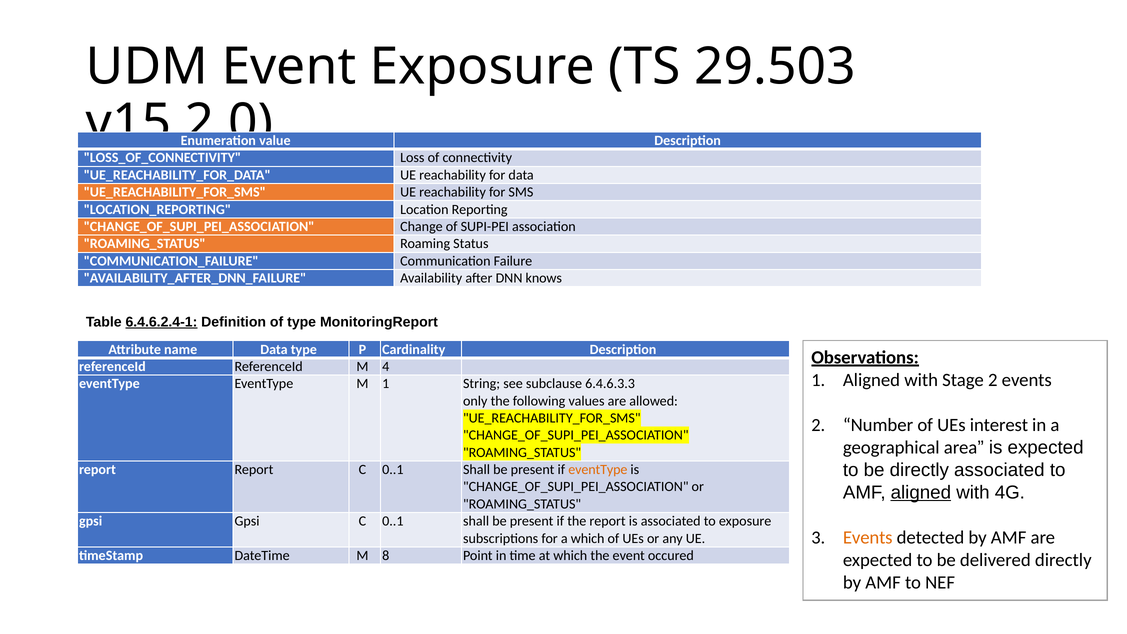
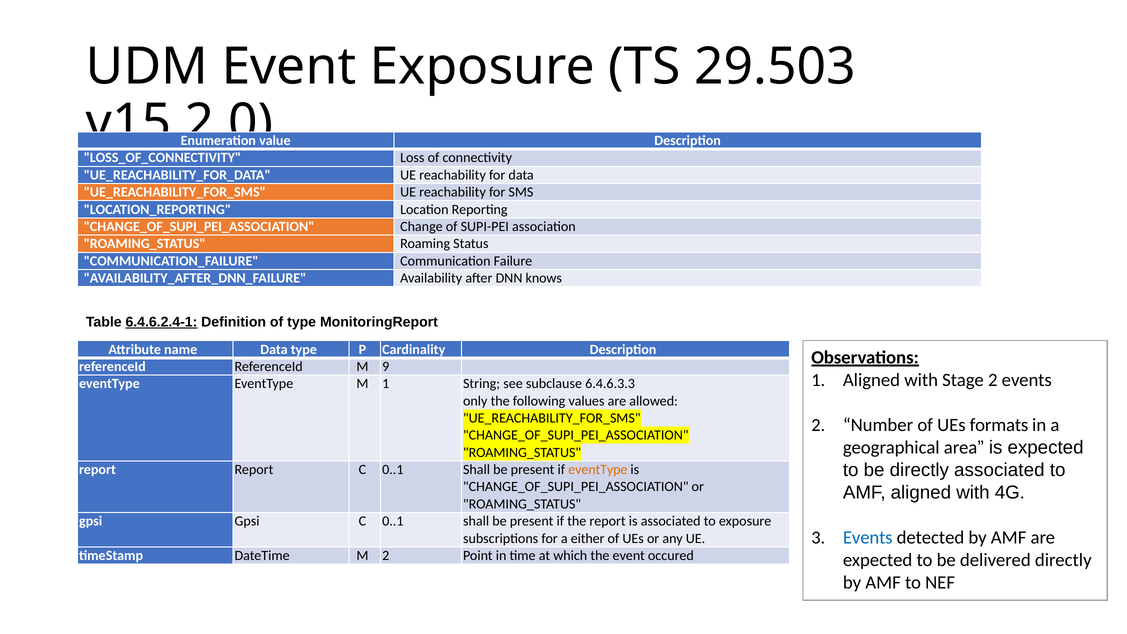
4: 4 -> 9
interest: interest -> formats
aligned at (921, 492) underline: present -> none
Events at (868, 538) colour: orange -> blue
a which: which -> either
M 8: 8 -> 2
